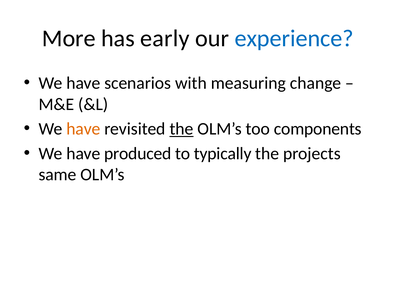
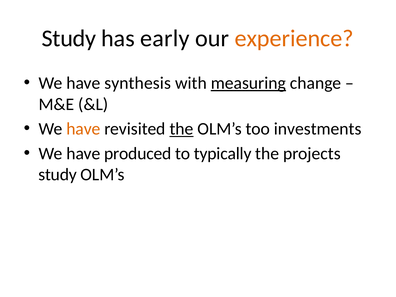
More at (69, 38): More -> Study
experience colour: blue -> orange
scenarios: scenarios -> synthesis
measuring underline: none -> present
components: components -> investments
same at (58, 175): same -> study
